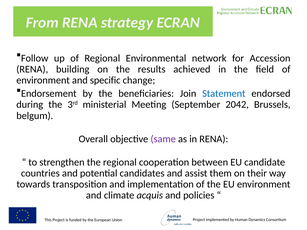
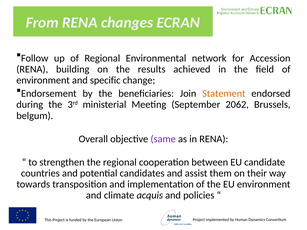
strategy: strategy -> changes
Statement colour: blue -> orange
2042: 2042 -> 2062
